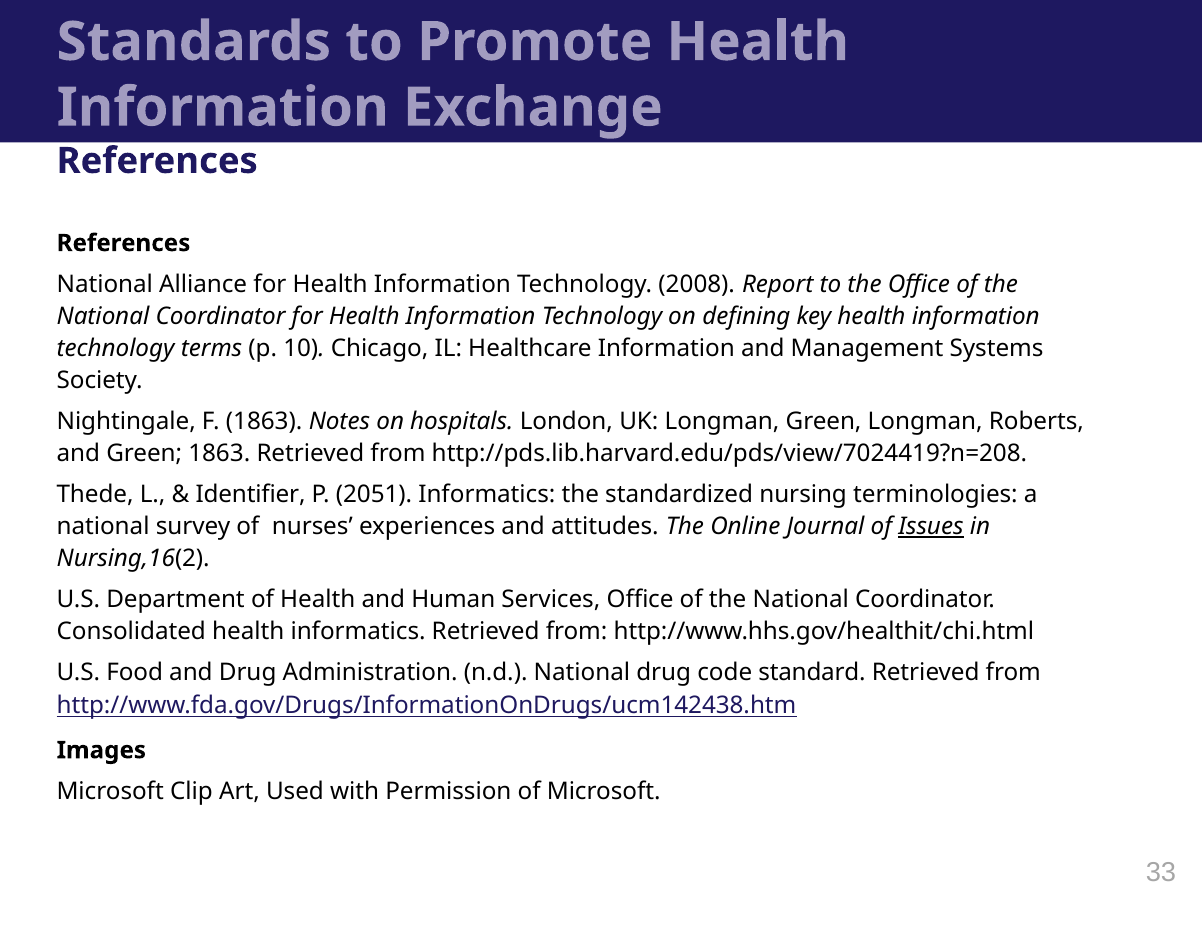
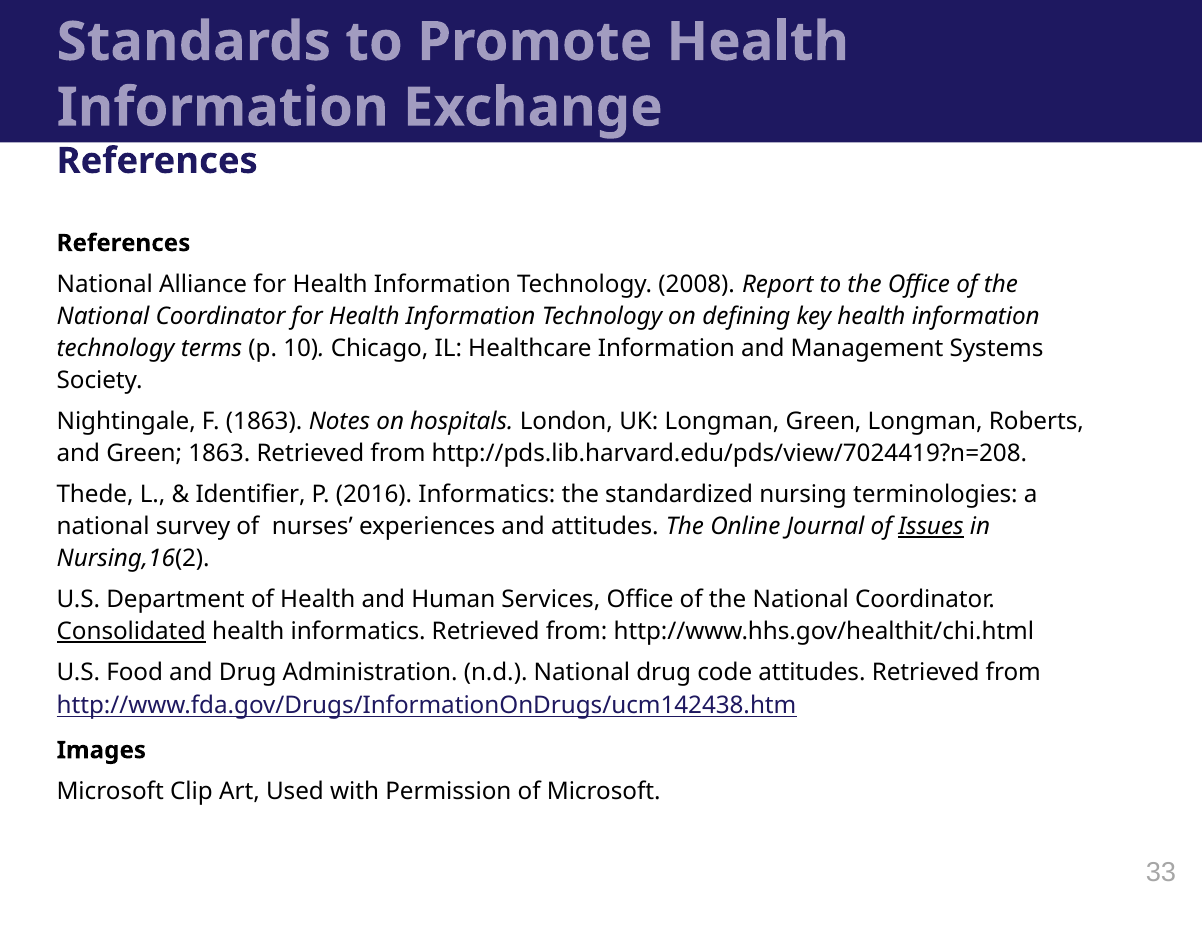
2051: 2051 -> 2016
Consolidated underline: none -> present
code standard: standard -> attitudes
